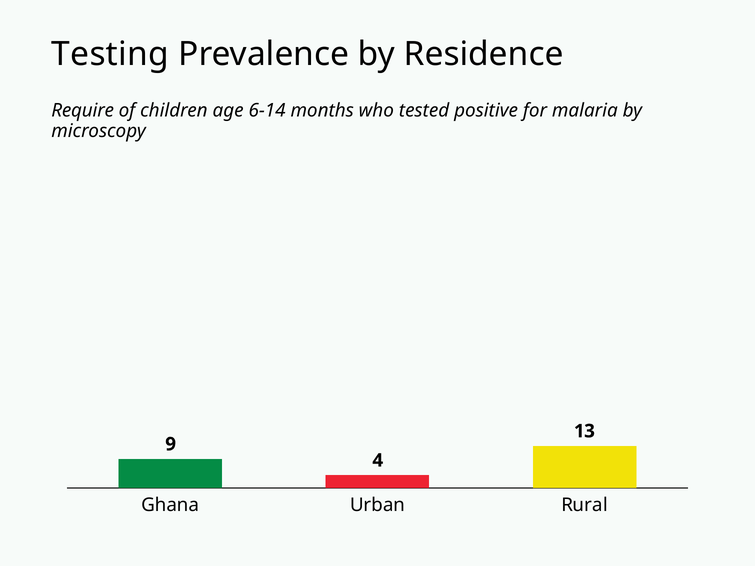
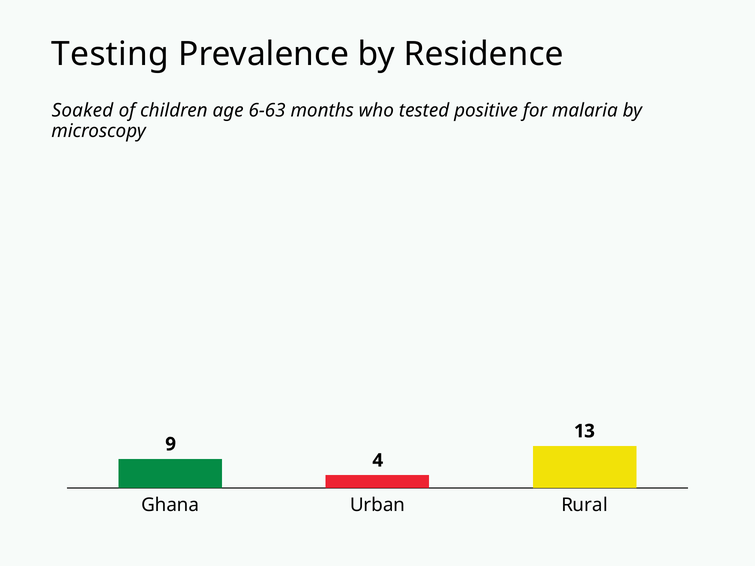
Require: Require -> Soaked
6-14: 6-14 -> 6-63
